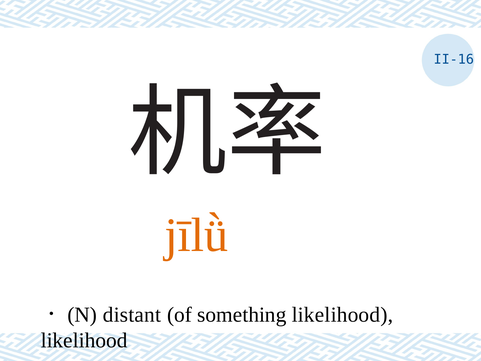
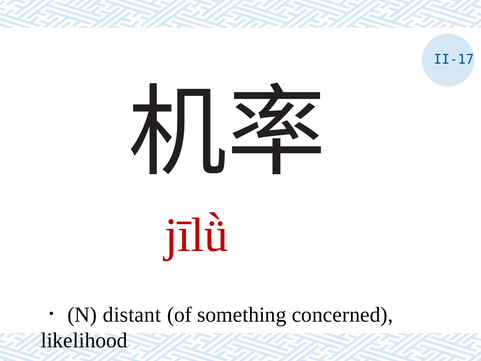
II-16: II-16 -> II-17
jīlǜ colour: orange -> red
something likelihood: likelihood -> concerned
